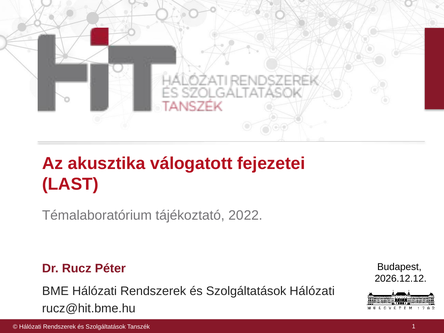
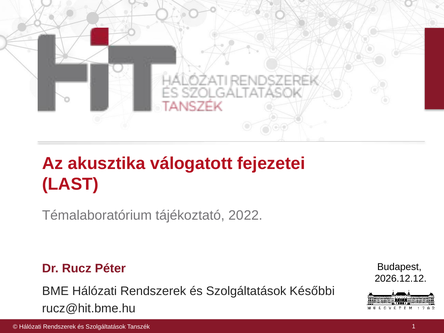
Szolgáltatások Hálózati: Hálózati -> Későbbi
